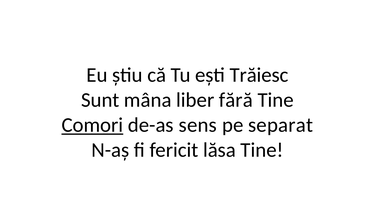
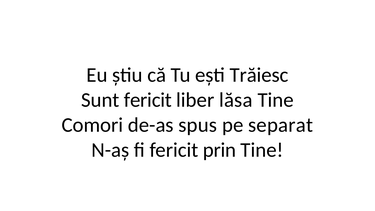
Sunt mâna: mâna -> fericit
fără: fără -> lăsa
Comori underline: present -> none
sens: sens -> spus
lăsa: lăsa -> prin
